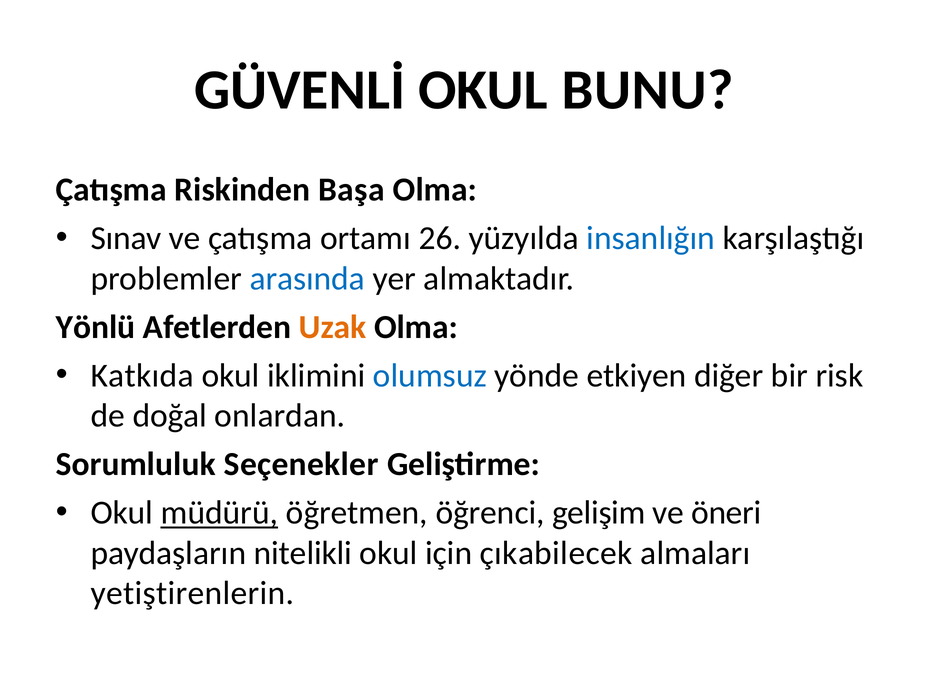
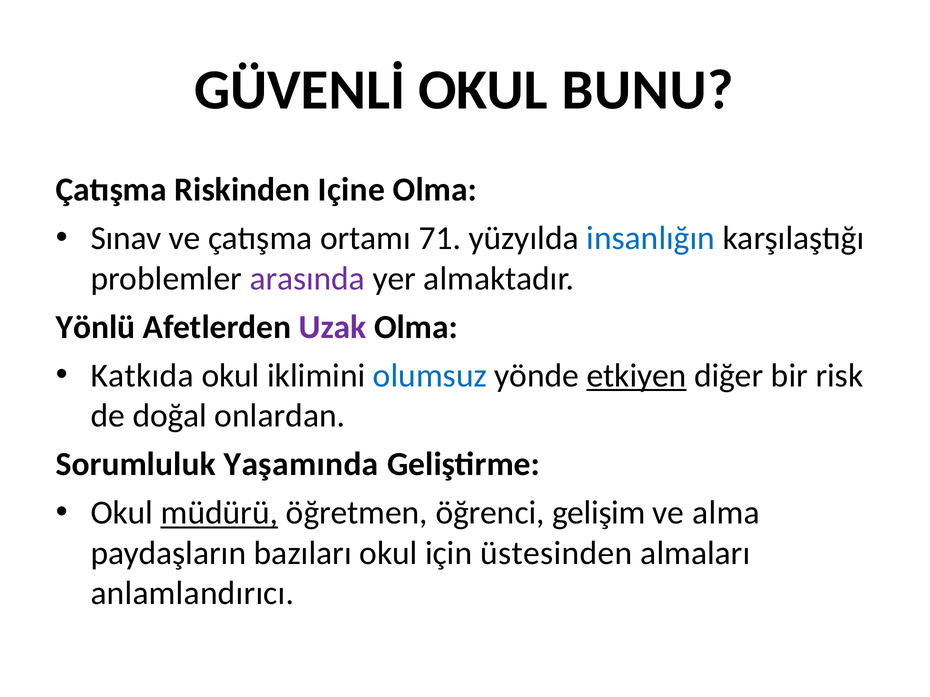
Başa: Başa -> Içine
26: 26 -> 71
arasında colour: blue -> purple
Uzak colour: orange -> purple
etkiyen underline: none -> present
Seçenekler: Seçenekler -> Yaşamında
öneri: öneri -> alma
nitelikli: nitelikli -> bazıları
çıkabilecek: çıkabilecek -> üstesinden
yetiştirenlerin: yetiştirenlerin -> anlamlandırıcı
